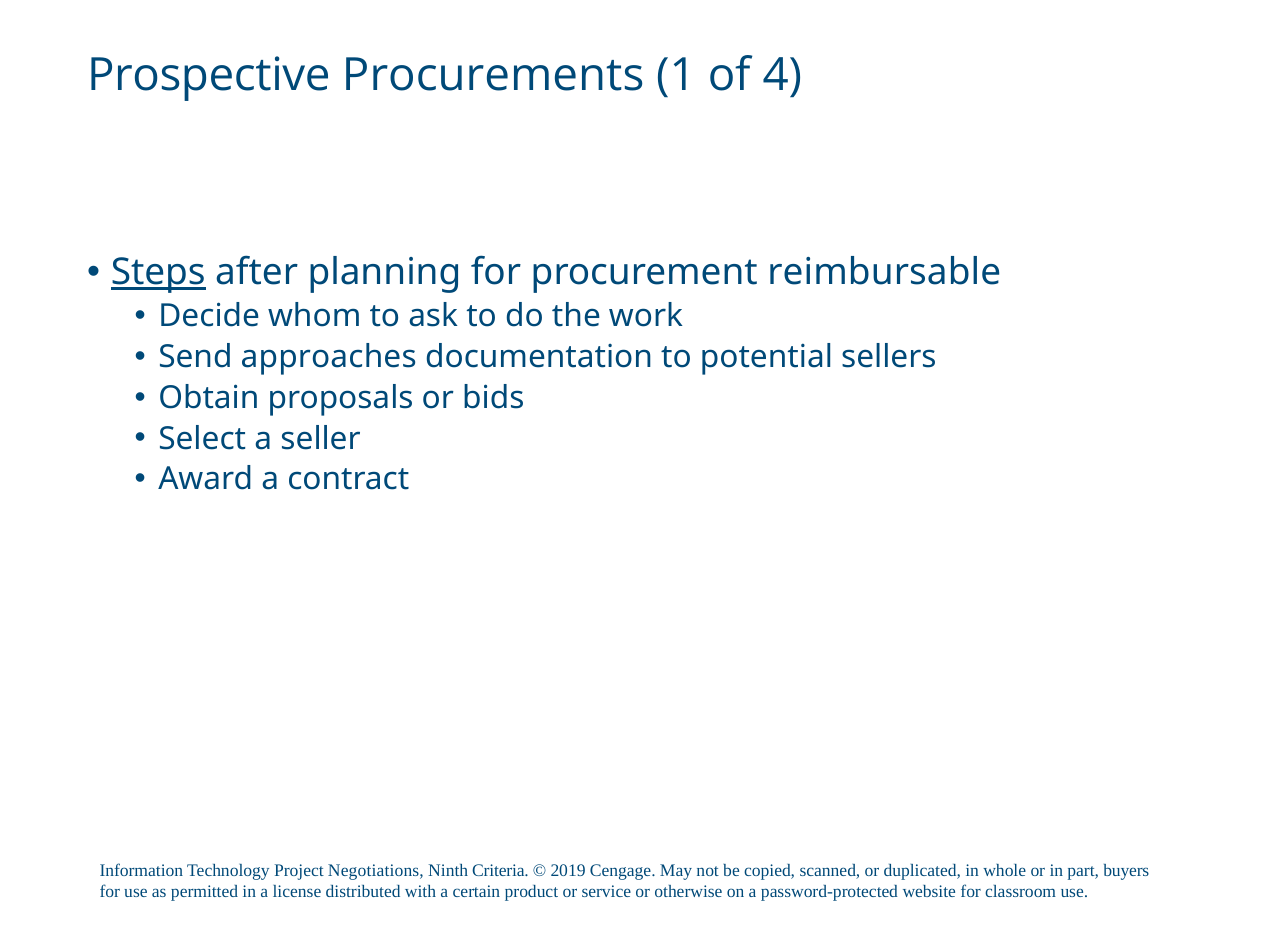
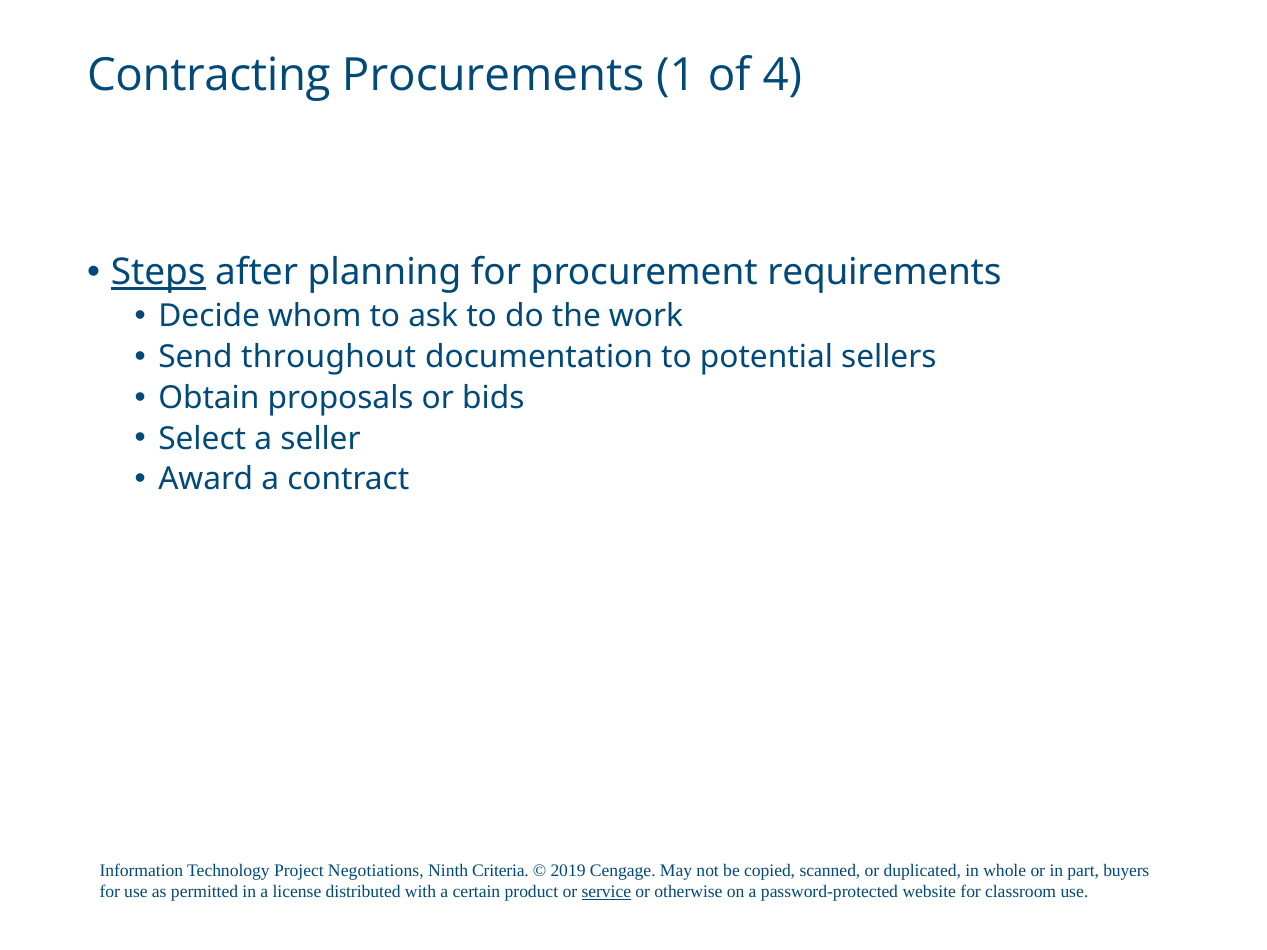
Prospective: Prospective -> Contracting
reimbursable: reimbursable -> requirements
approaches: approaches -> throughout
service underline: none -> present
